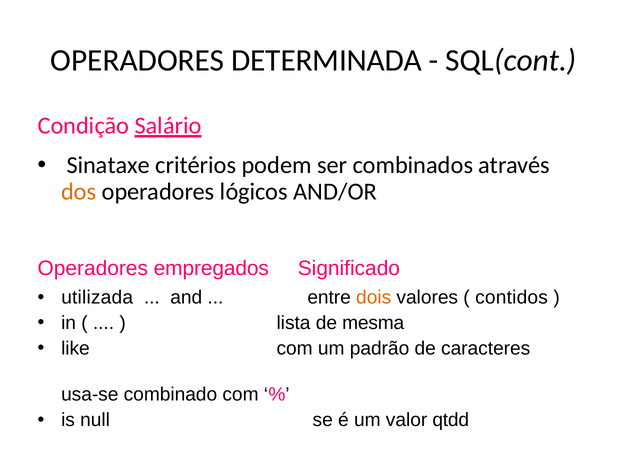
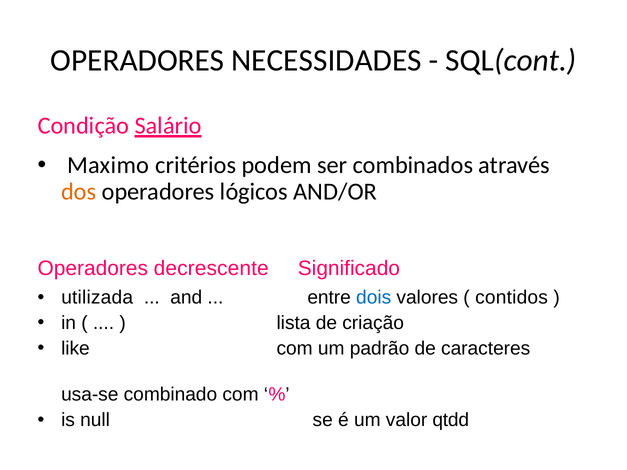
DETERMINADA: DETERMINADA -> NECESSIDADES
Sinataxe: Sinataxe -> Maximo
empregados: empregados -> decrescente
dois colour: orange -> blue
mesma: mesma -> criação
